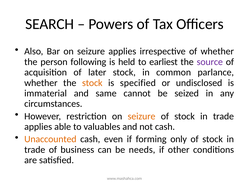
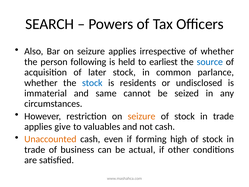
source colour: purple -> blue
stock at (92, 83) colour: orange -> blue
specified: specified -> residents
able: able -> give
only: only -> high
needs: needs -> actual
